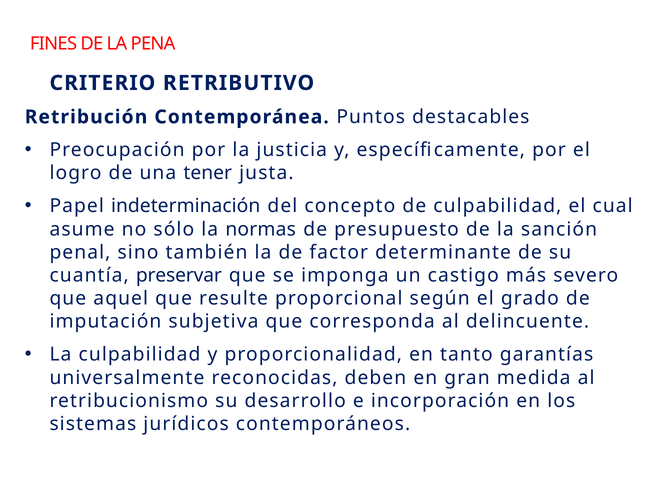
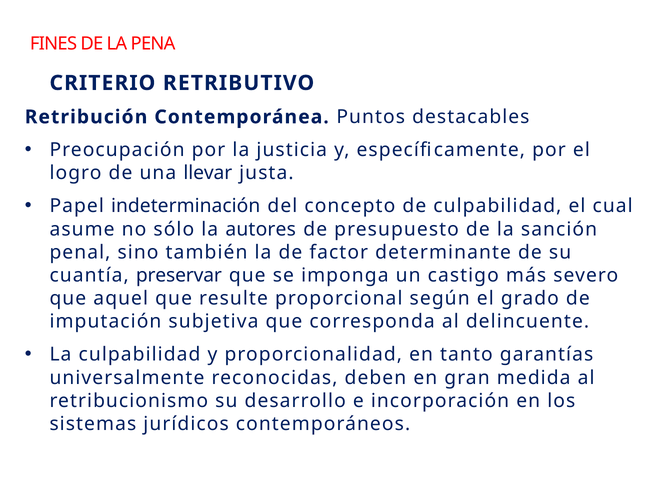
tener: tener -> llevar
normas: normas -> autores
